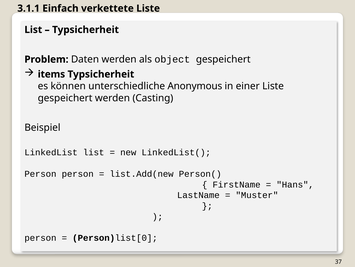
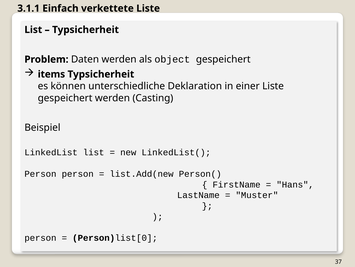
Anonymous: Anonymous -> Deklaration
